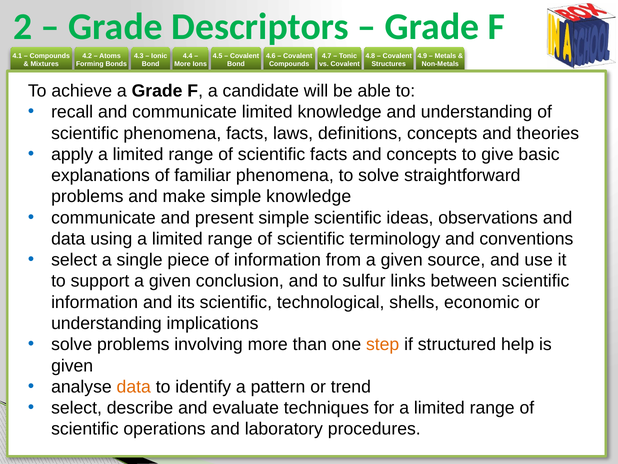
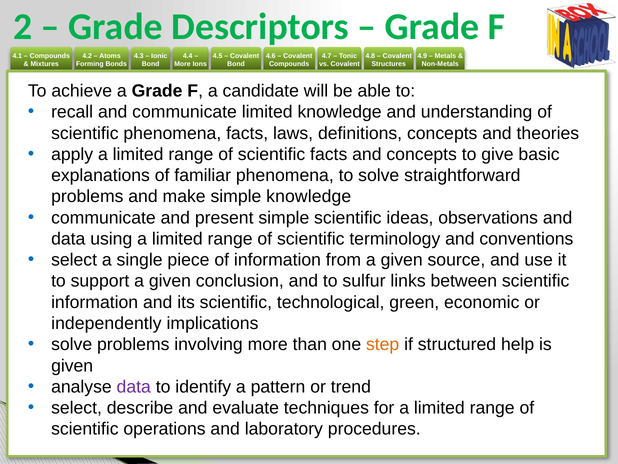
shells: shells -> green
understanding at (106, 323): understanding -> independently
data at (134, 386) colour: orange -> purple
